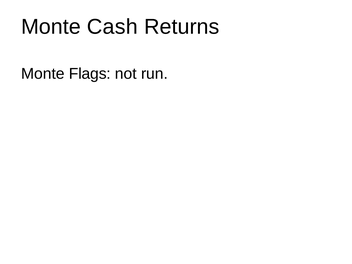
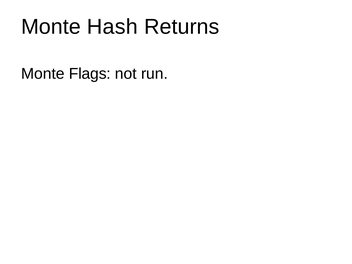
Cash: Cash -> Hash
